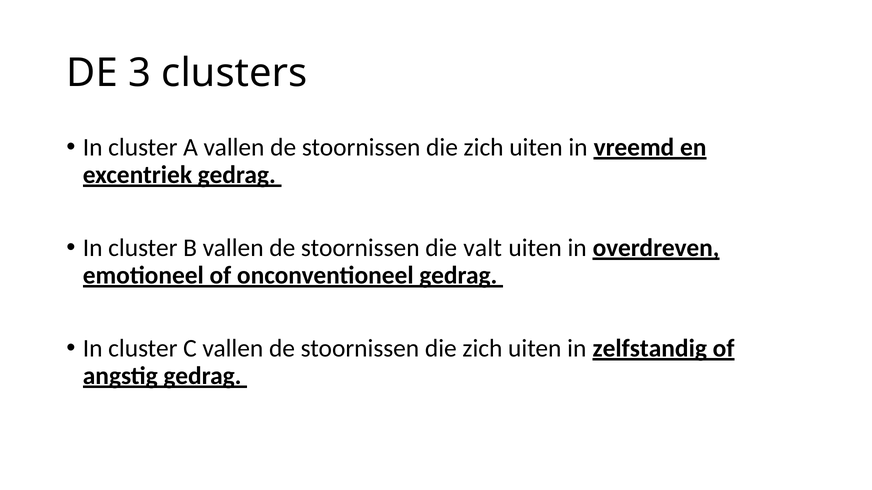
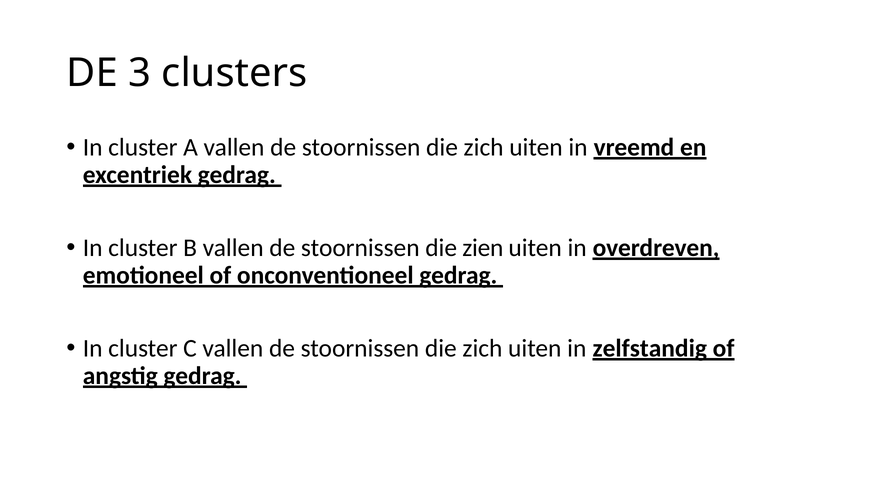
valt: valt -> zien
